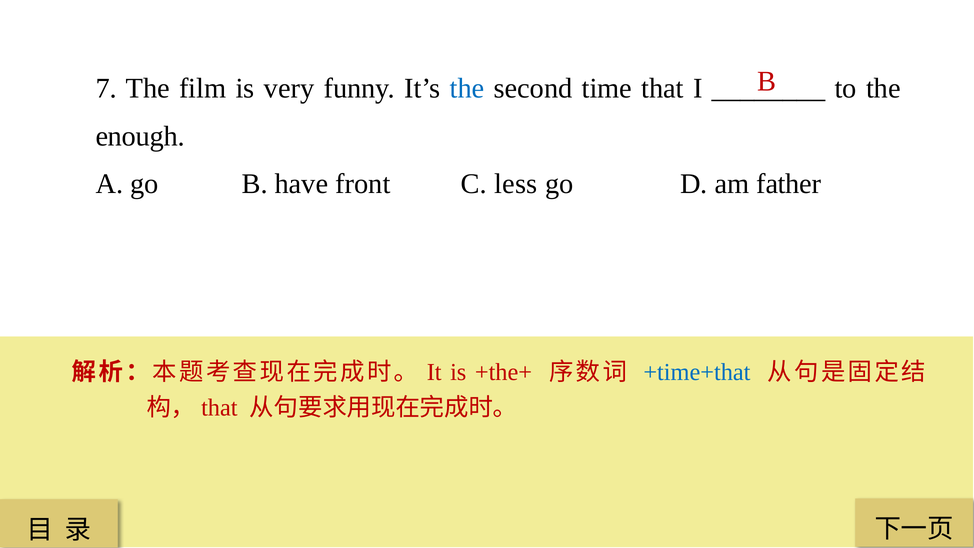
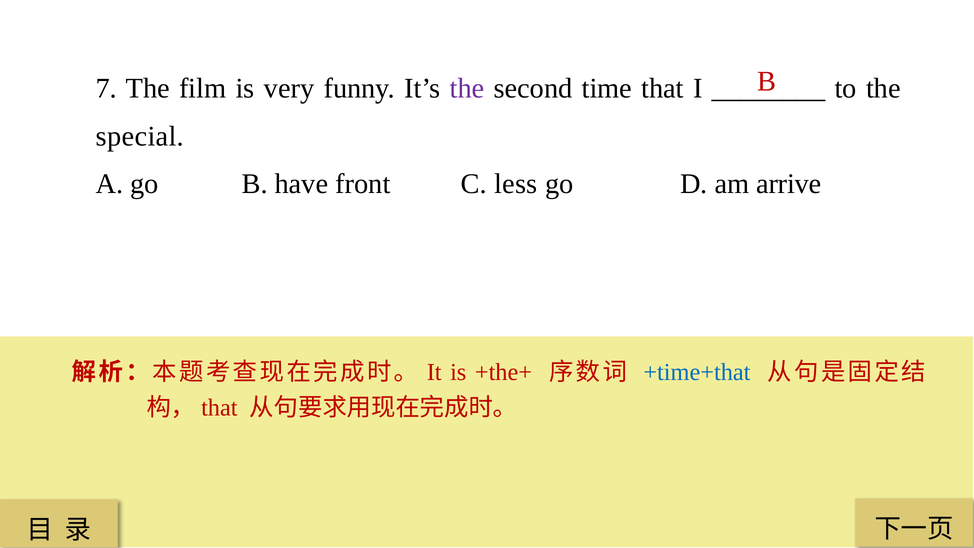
the at (467, 88) colour: blue -> purple
enough: enough -> special
father: father -> arrive
